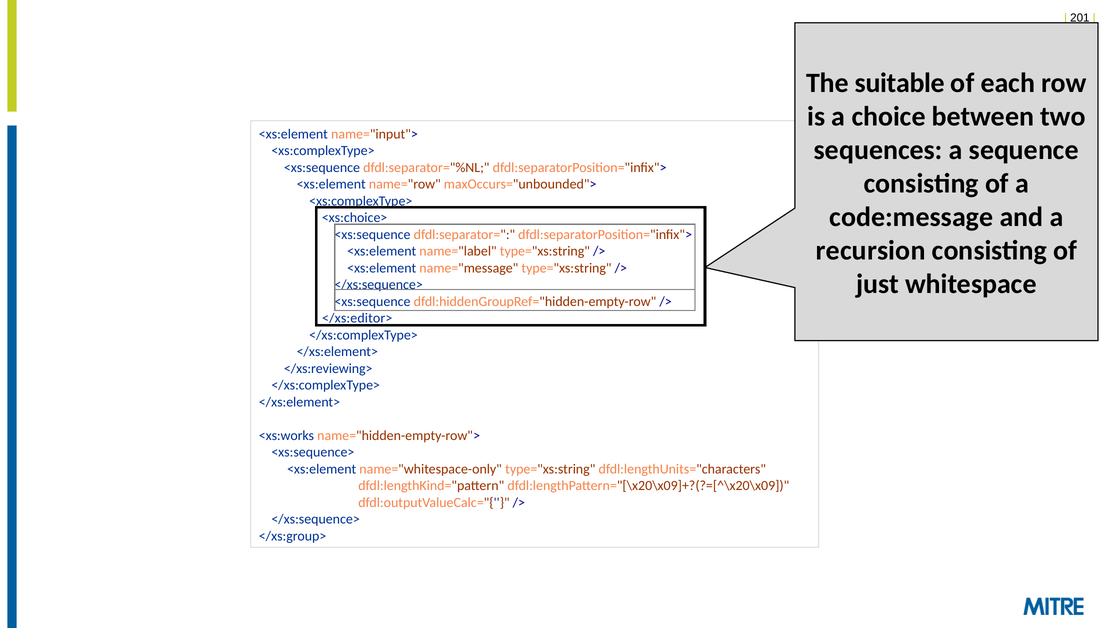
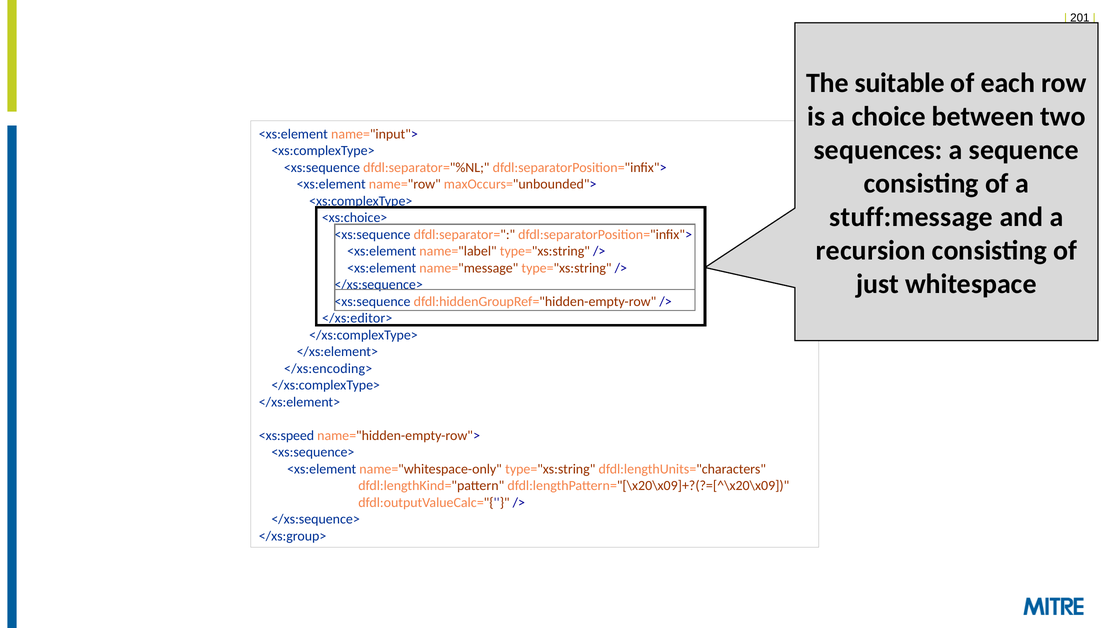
code:message: code:message -> stuff:message
</xs:reviewing>: </xs:reviewing> -> </xs:encoding>
<xs:works: <xs:works -> <xs:speed
